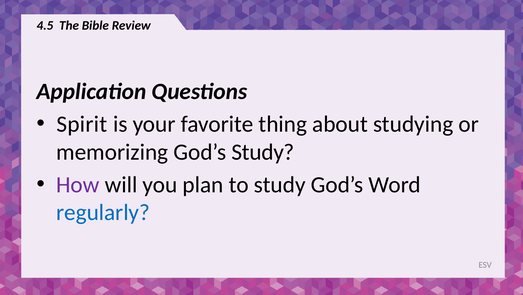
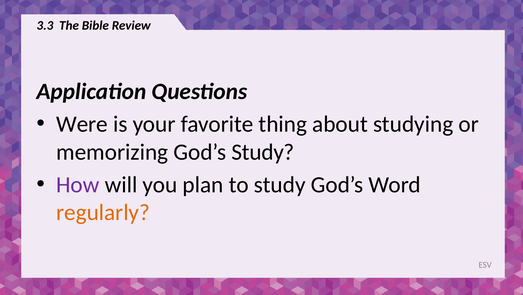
4.5: 4.5 -> 3.3
Spirit: Spirit -> Were
regularly colour: blue -> orange
